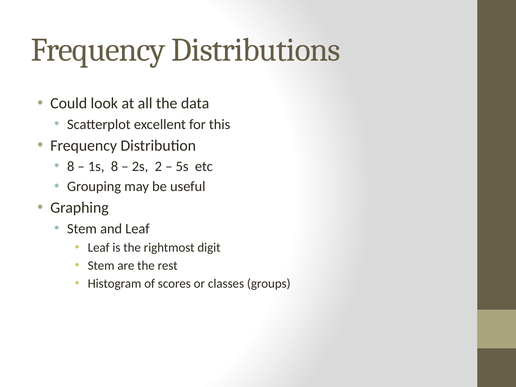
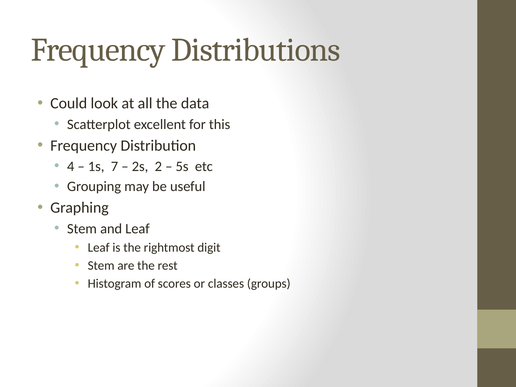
8 at (71, 166): 8 -> 4
1s 8: 8 -> 7
